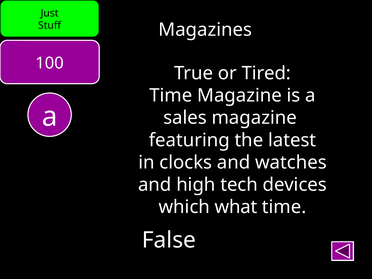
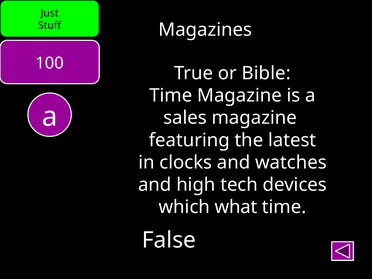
Tired: Tired -> Bible
